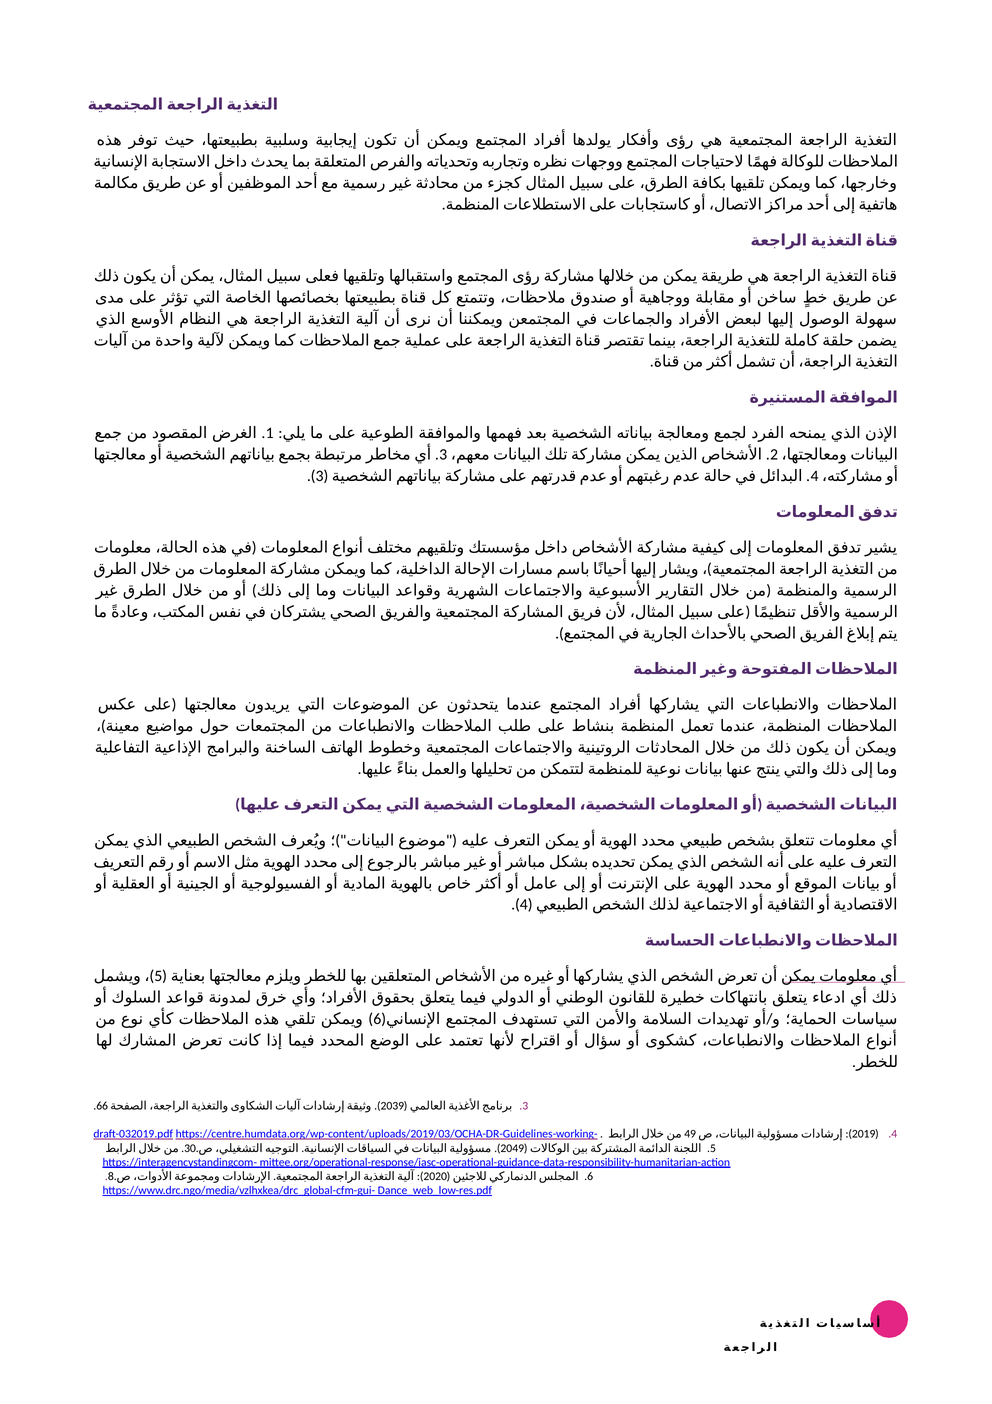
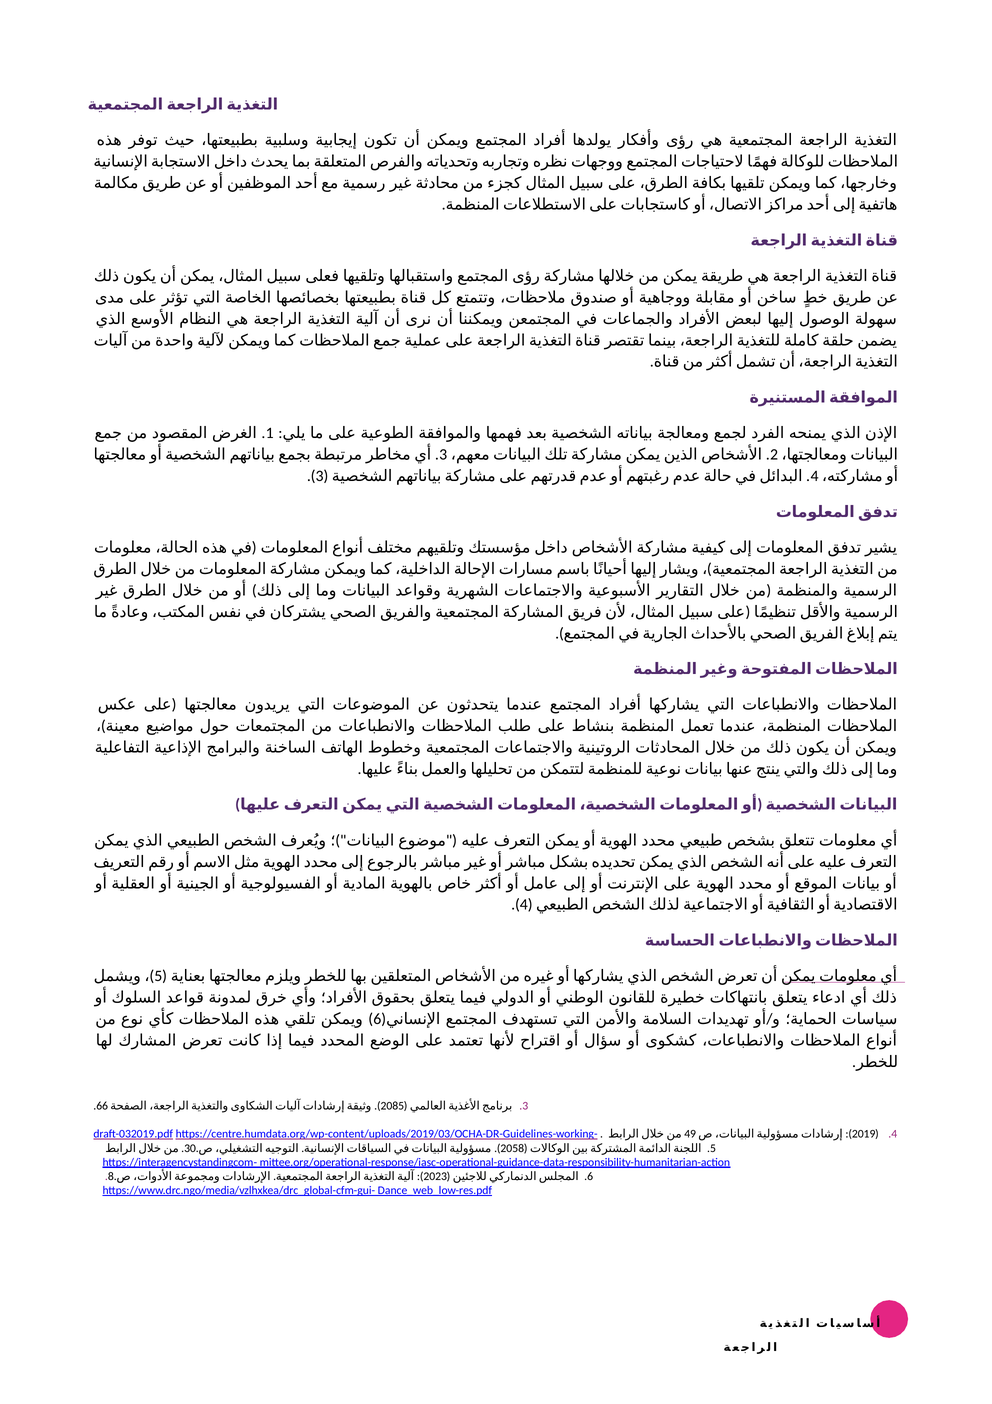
2039: 2039 -> 2085
2049: 2049 -> 2058
2020: 2020 -> 2023
